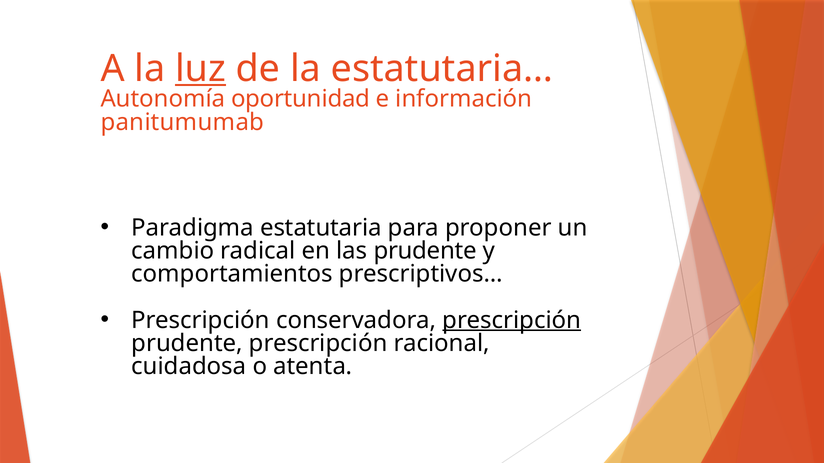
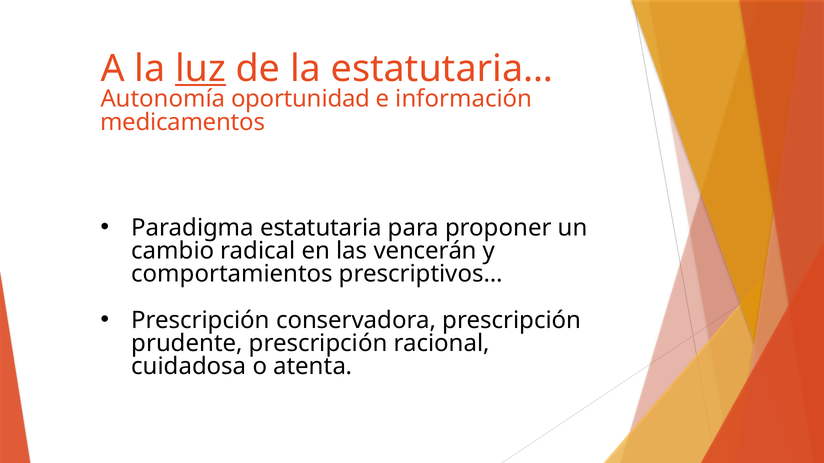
panitumumab: panitumumab -> medicamentos
las prudente: prudente -> vencerán
prescripción at (512, 320) underline: present -> none
